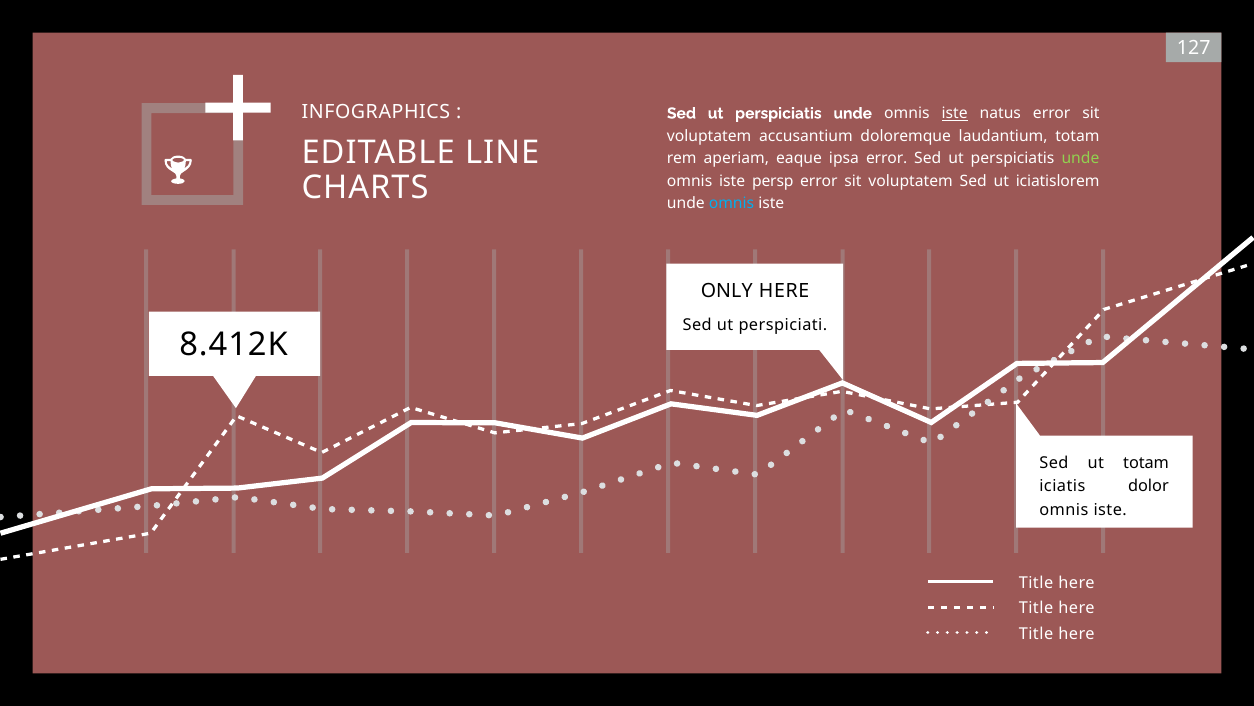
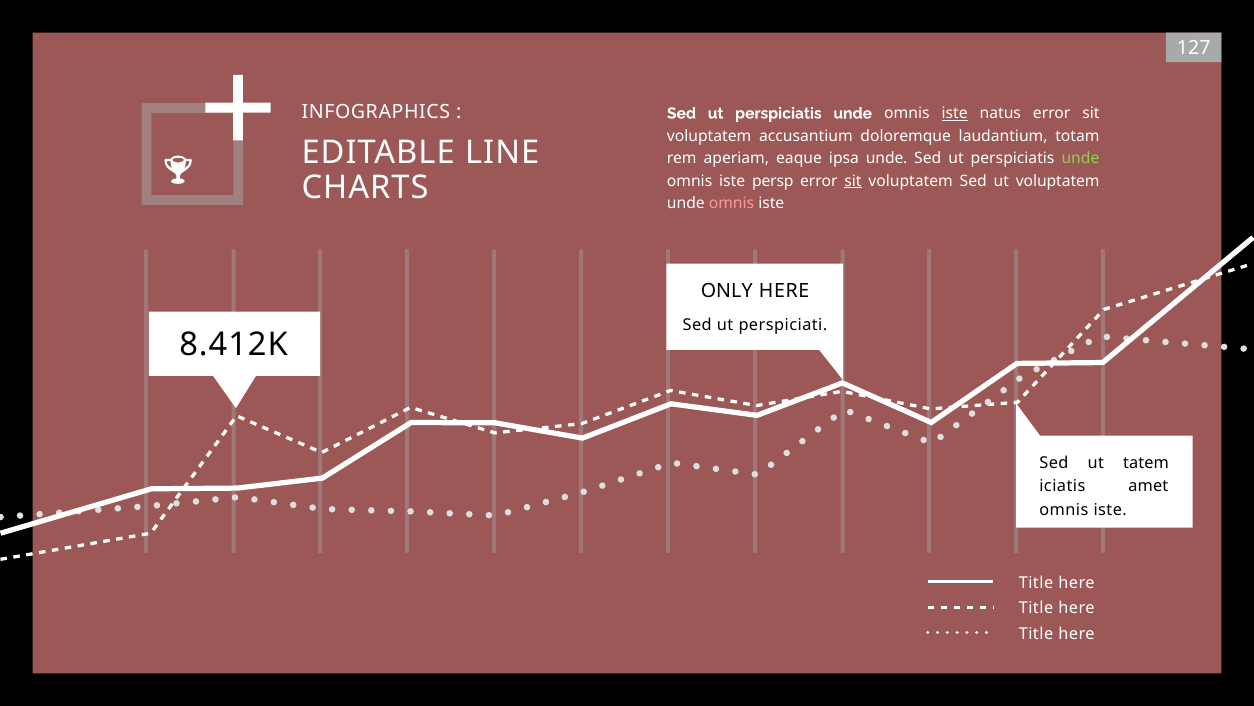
ipsa error: error -> unde
sit at (853, 181) underline: none -> present
ut iciatislorem: iciatislorem -> voluptatem
omnis at (732, 204) colour: light blue -> pink
ut totam: totam -> tatem
dolor: dolor -> amet
